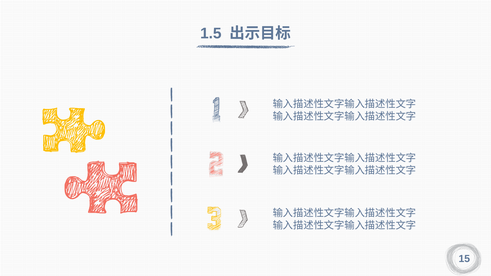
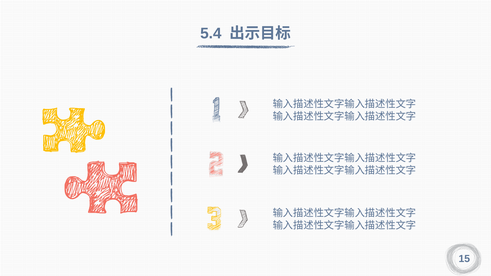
1.5: 1.5 -> 5.4
